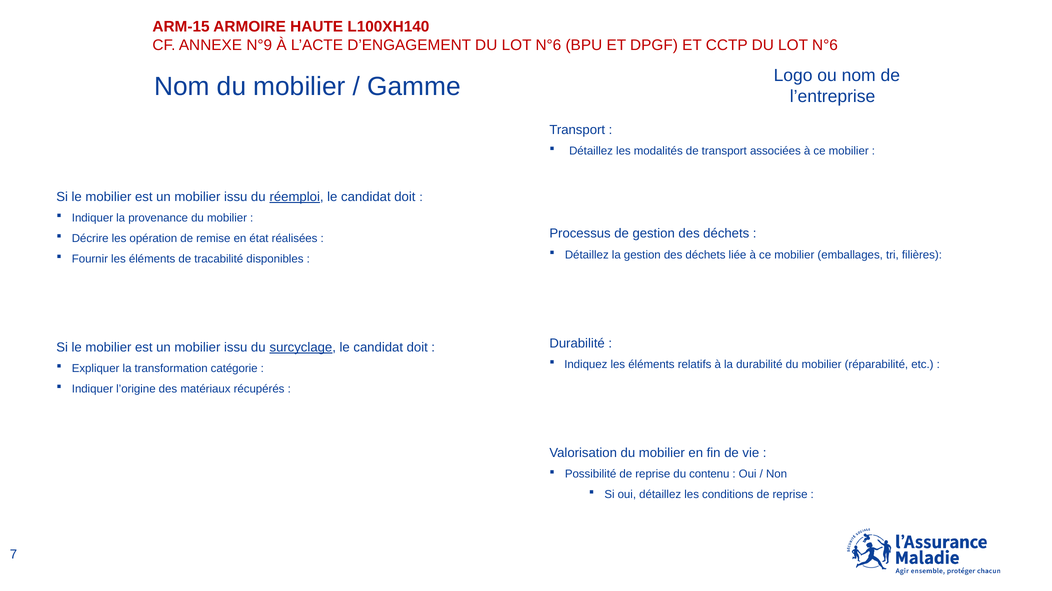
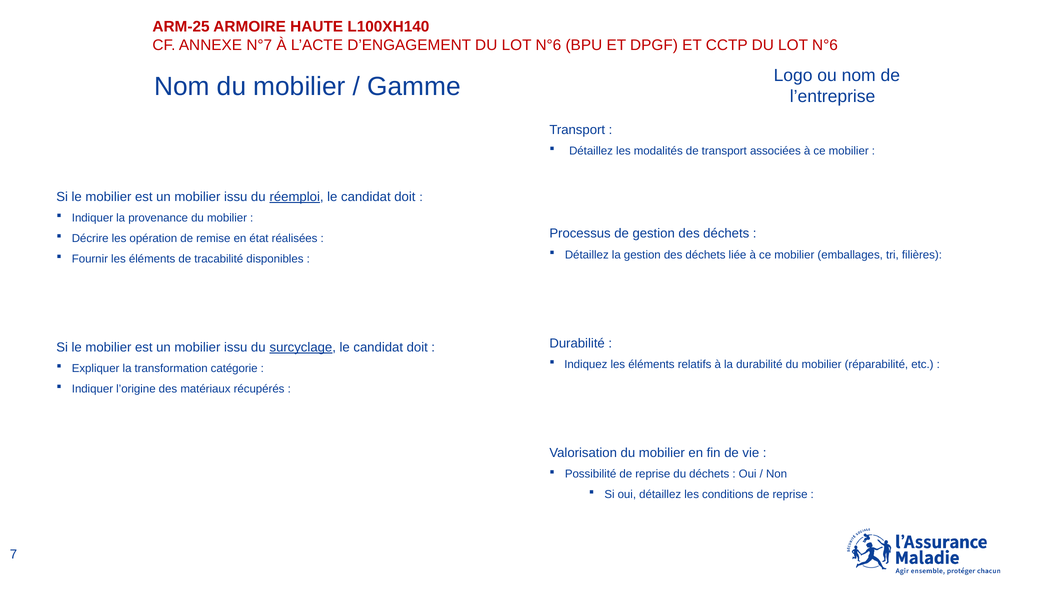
ARM-15: ARM-15 -> ARM-25
N°9: N°9 -> N°7
du contenu: contenu -> déchets
